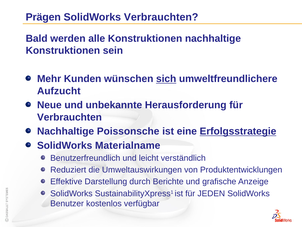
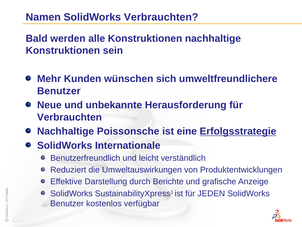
Prägen: Prägen -> Namen
sich underline: present -> none
Aufzucht at (59, 91): Aufzucht -> Benutzer
Materialname: Materialname -> Internationale
